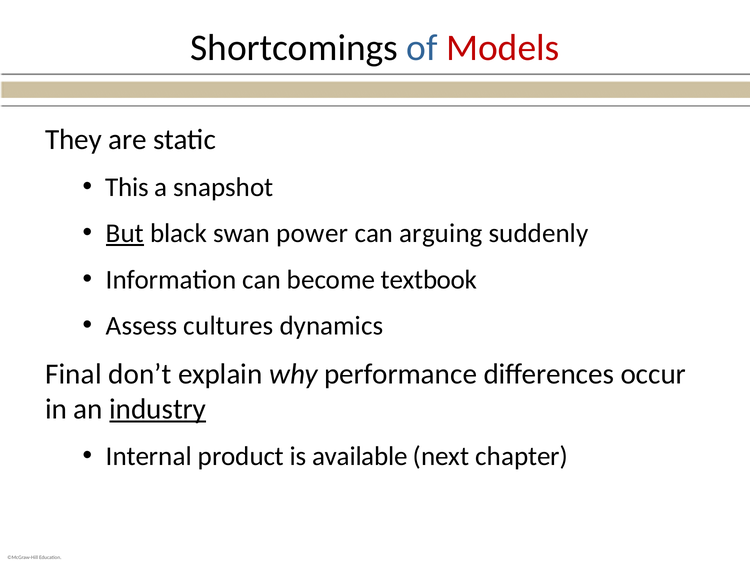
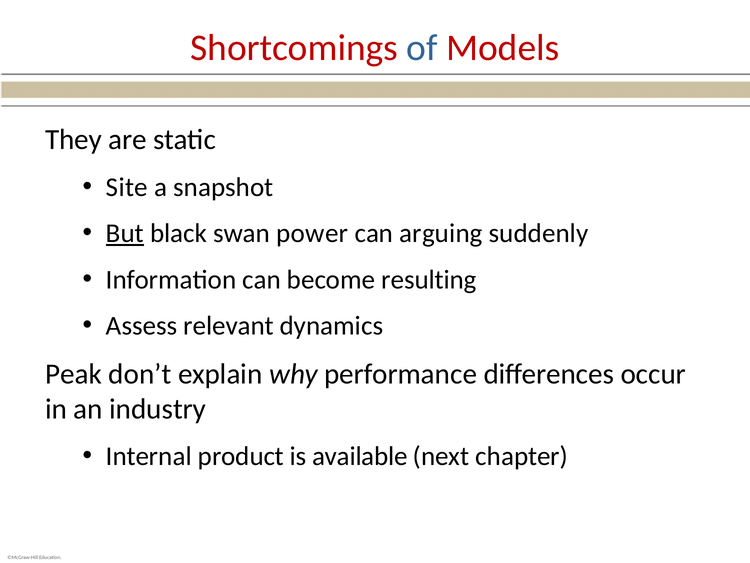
Shortcomings colour: black -> red
This: This -> Site
textbook: textbook -> resulting
cultures: cultures -> relevant
Final: Final -> Peak
industry underline: present -> none
